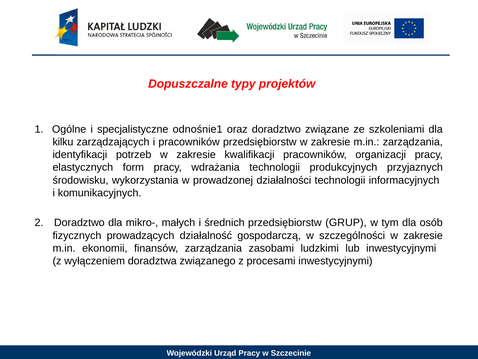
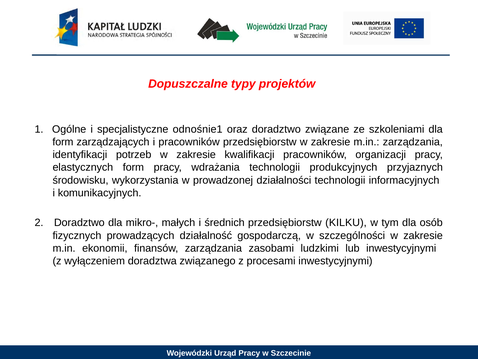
kilku at (63, 142): kilku -> form
GRUP: GRUP -> KILKU
